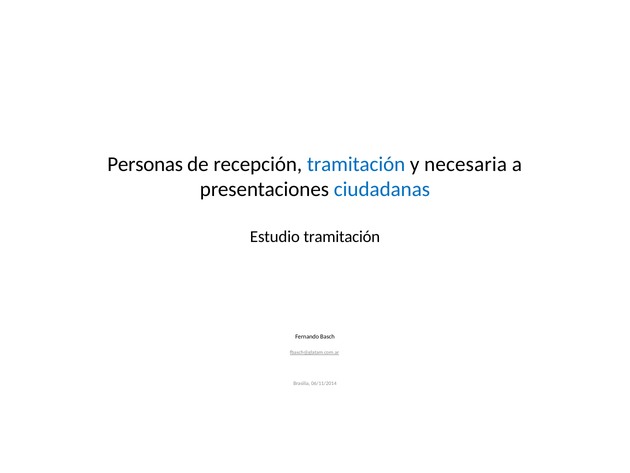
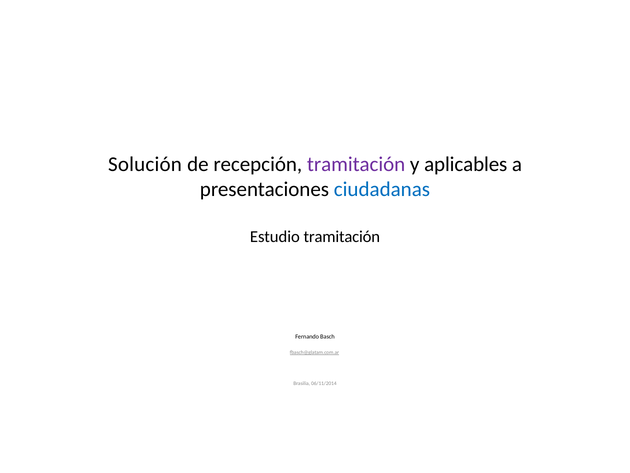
Personas: Personas -> Solución
tramitación at (356, 164) colour: blue -> purple
necesaria: necesaria -> aplicables
